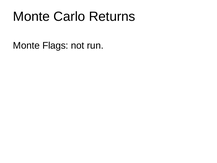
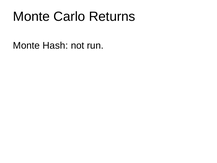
Flags: Flags -> Hash
